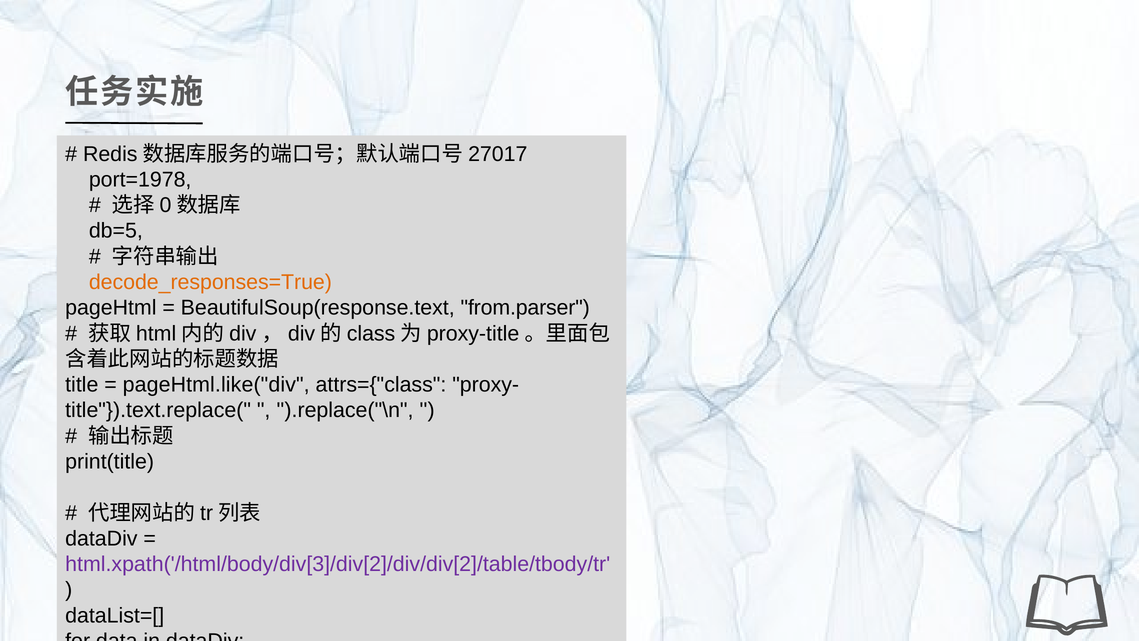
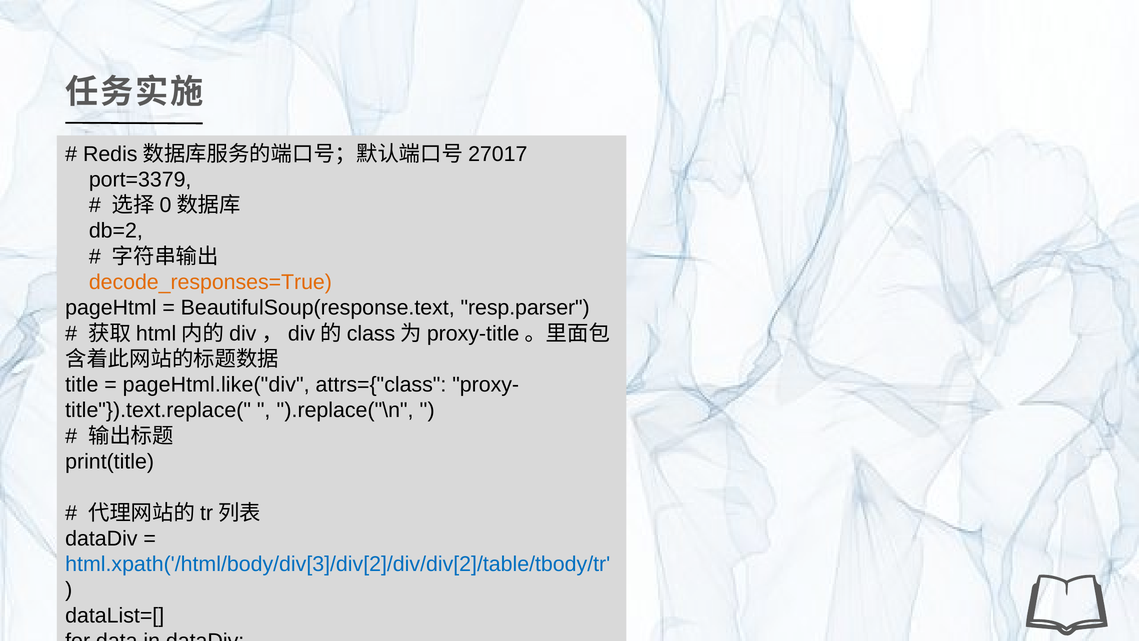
port=1978: port=1978 -> port=3379
db=5: db=5 -> db=2
from.parser: from.parser -> resp.parser
html.xpath('/html/body/div[3]/div[2]/div/div[2]/table/tbody/tr colour: purple -> blue
